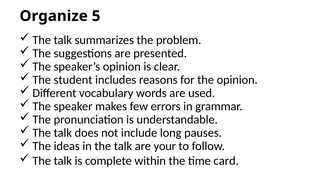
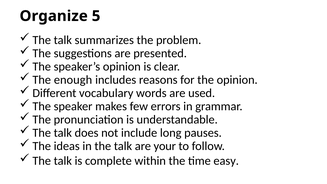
student: student -> enough
card: card -> easy
